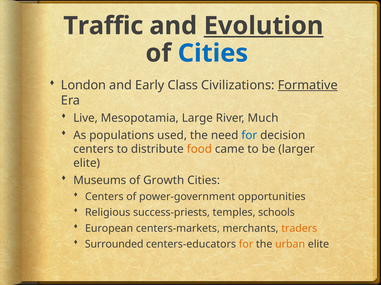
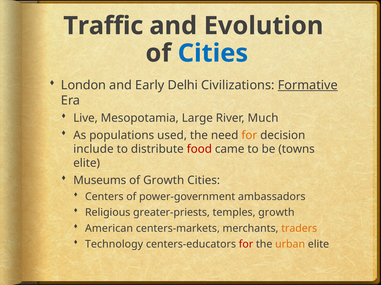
Evolution underline: present -> none
Class: Class -> Delhi
for at (249, 136) colour: blue -> orange
centers at (94, 150): centers -> include
food colour: orange -> red
larger: larger -> towns
opportunities: opportunities -> ambassadors
success-priests: success-priests -> greater-priests
temples schools: schools -> growth
European: European -> American
Surrounded: Surrounded -> Technology
for at (246, 245) colour: orange -> red
